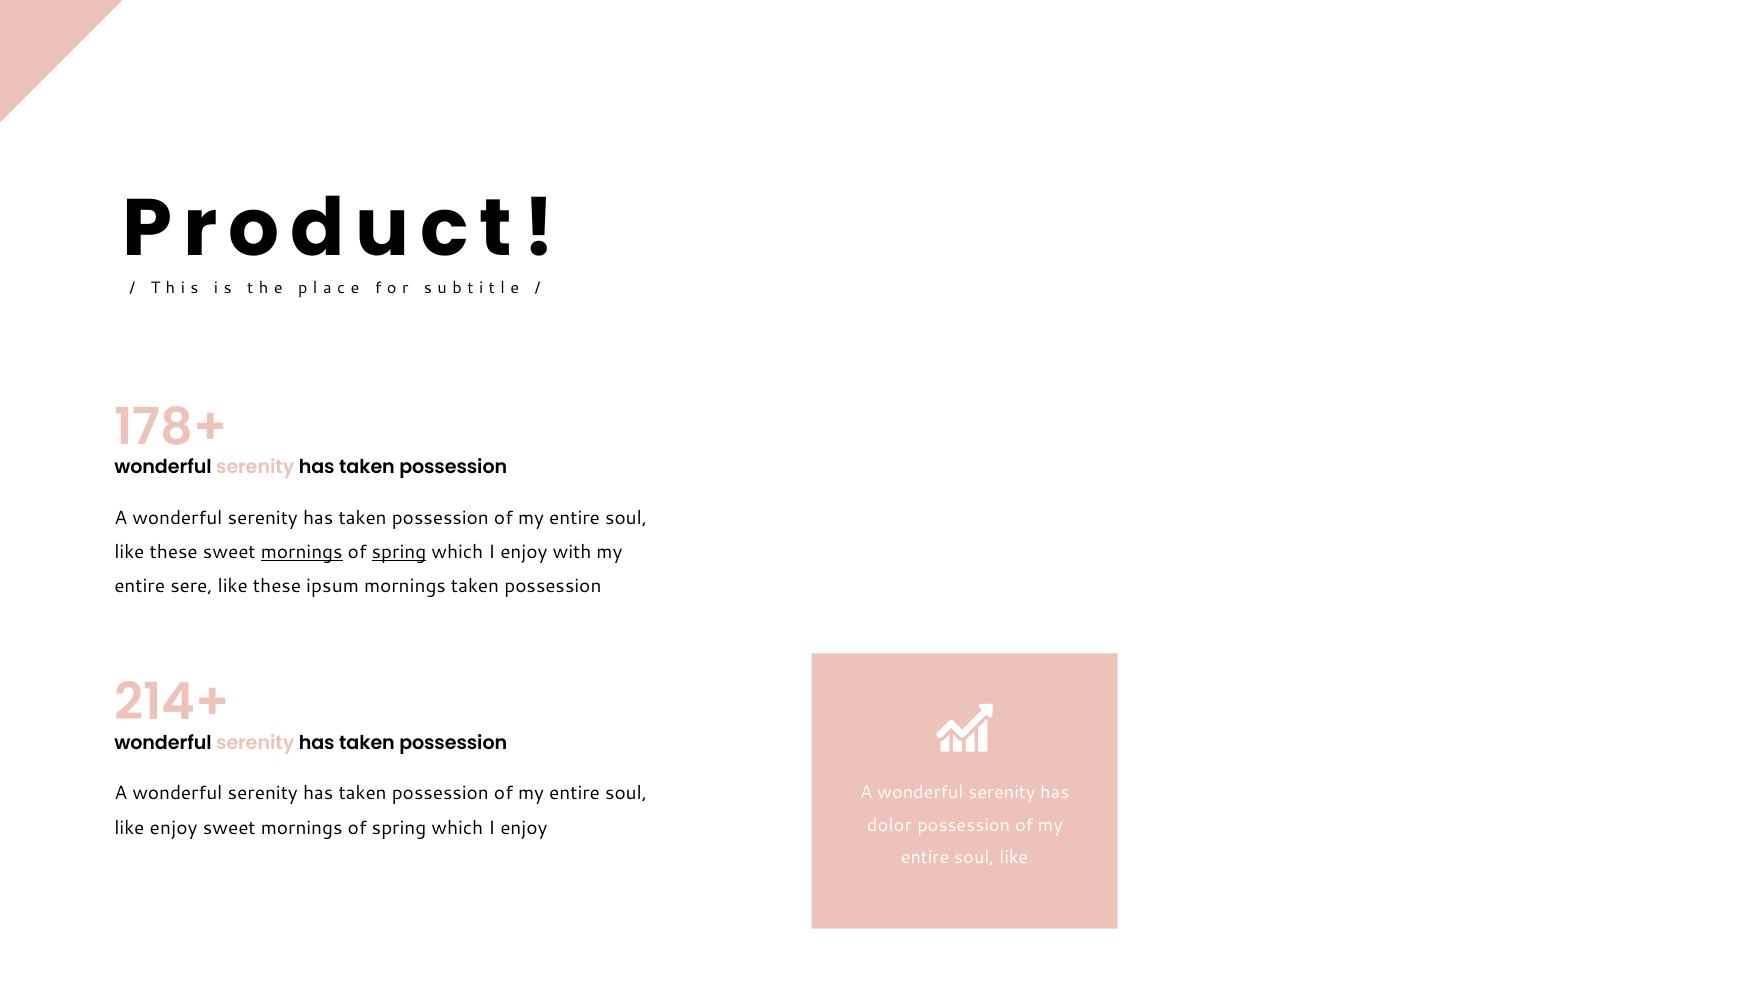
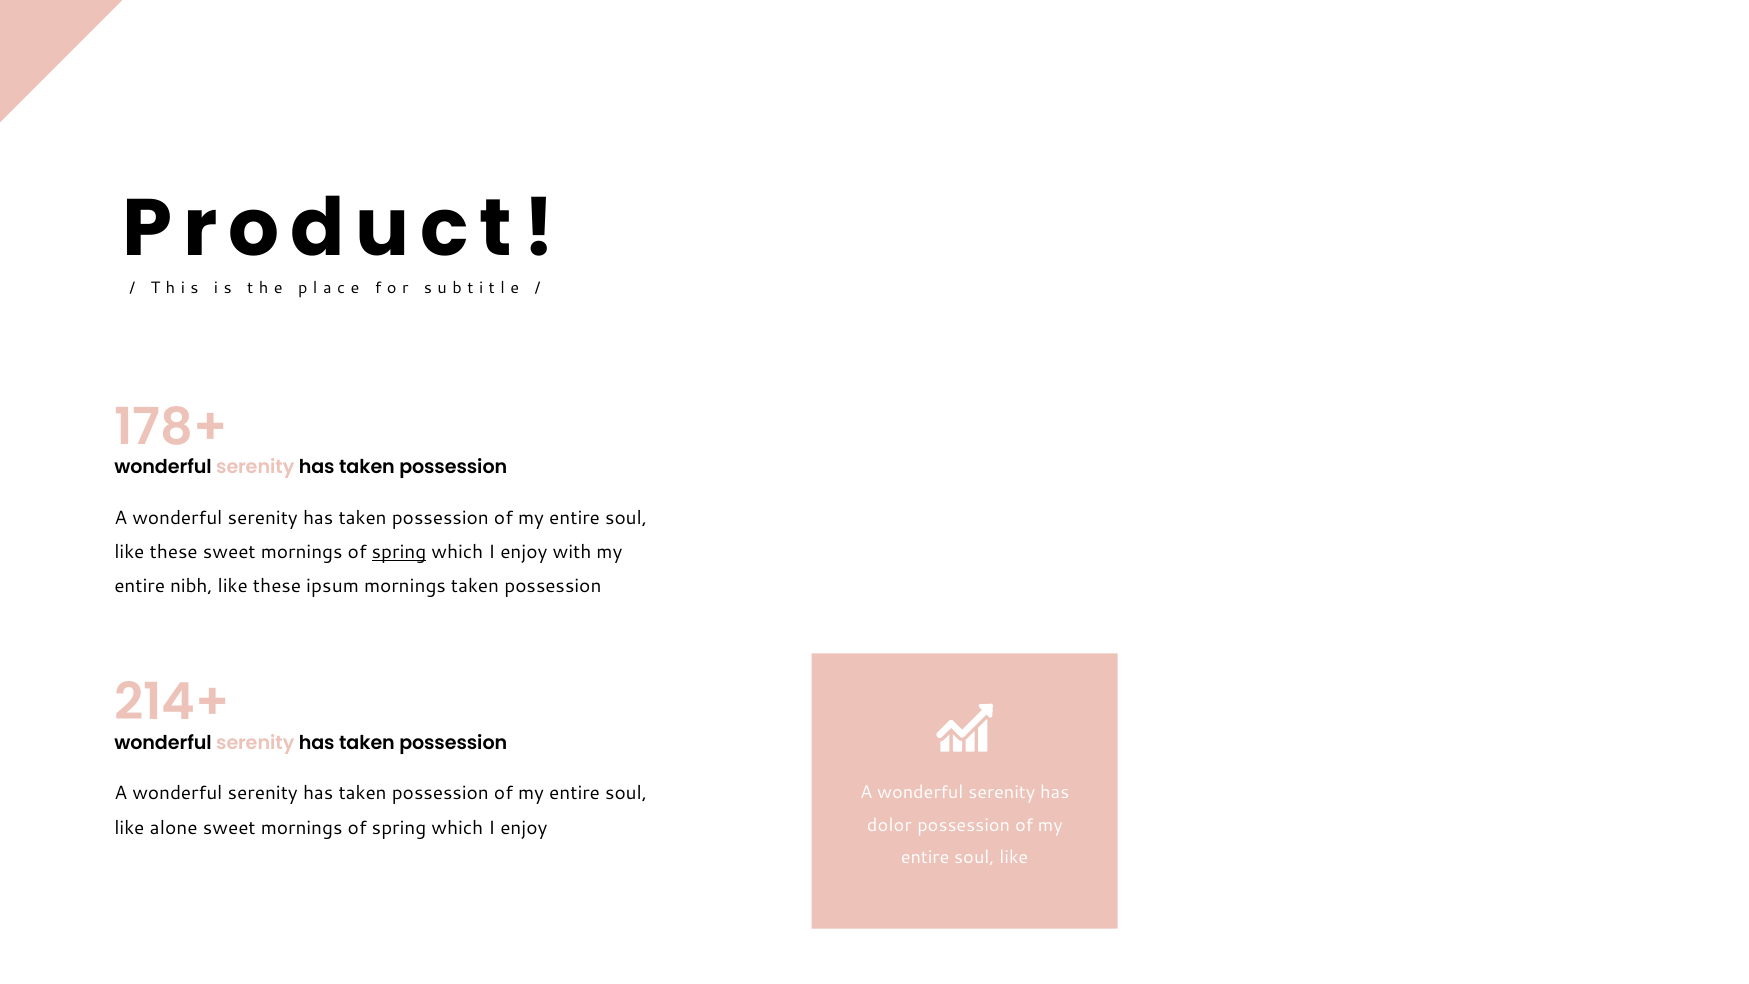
mornings at (302, 552) underline: present -> none
sere: sere -> nibh
like enjoy: enjoy -> alone
